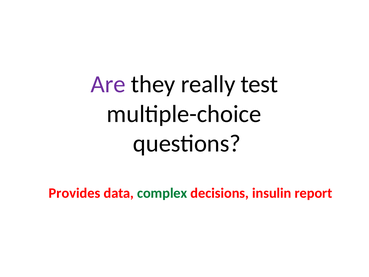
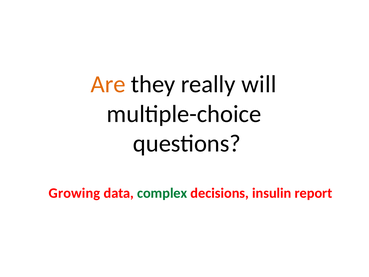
Are colour: purple -> orange
test: test -> will
Provides: Provides -> Growing
